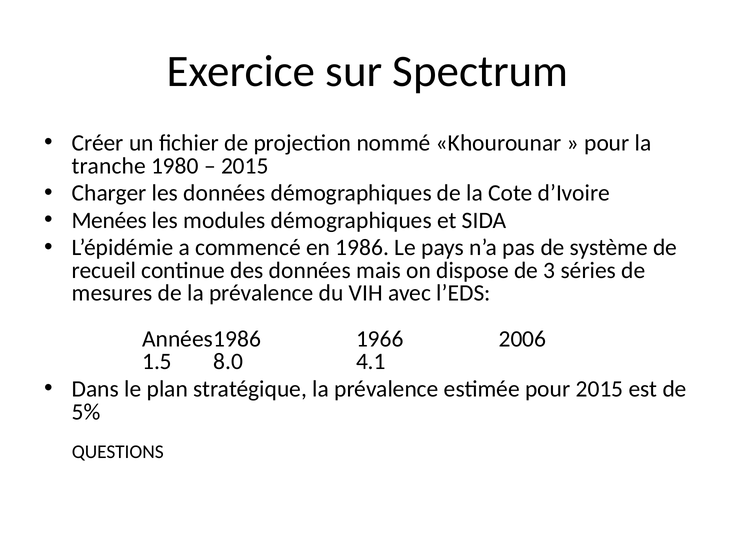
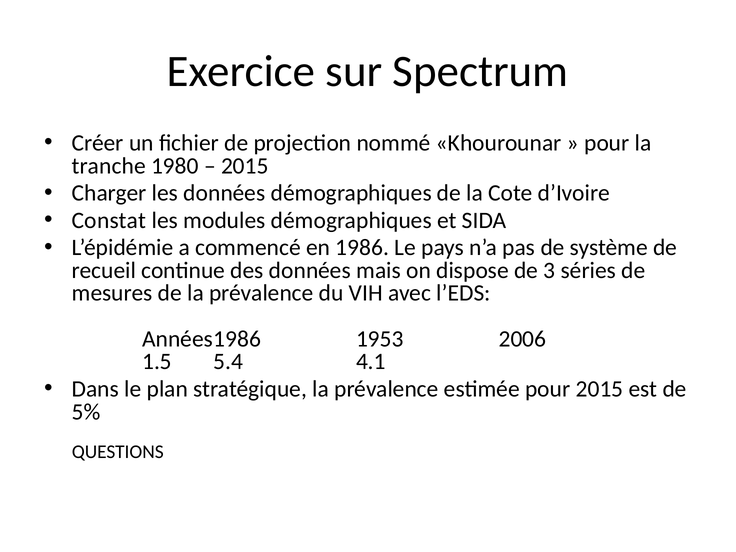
Menées: Menées -> Constat
1966: 1966 -> 1953
8.0: 8.0 -> 5.4
